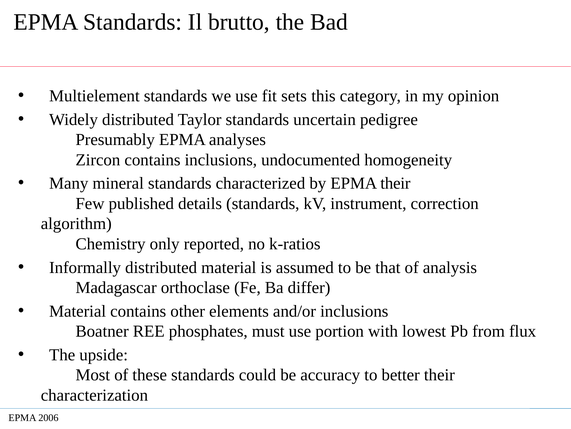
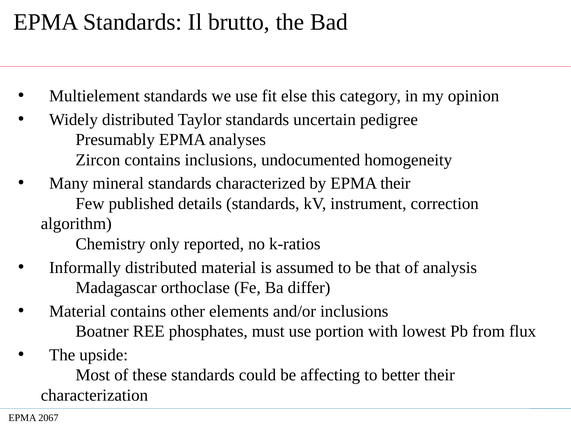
sets: sets -> else
accuracy: accuracy -> affecting
2006: 2006 -> 2067
